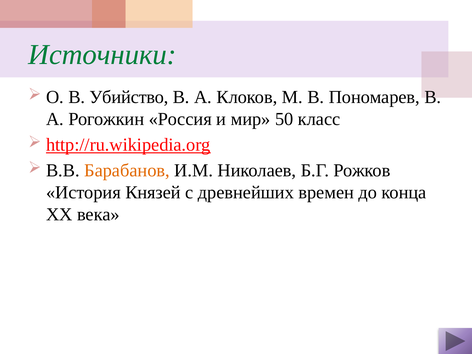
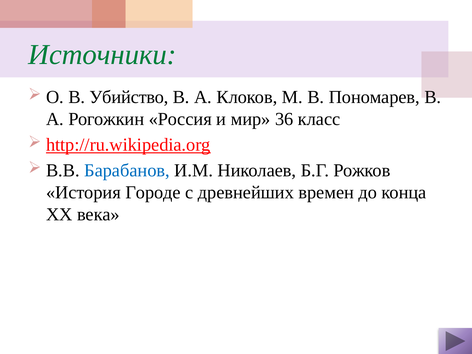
50: 50 -> 36
Барабанов colour: orange -> blue
Князей: Князей -> Городе
